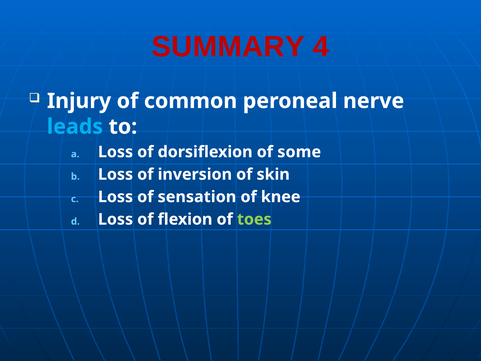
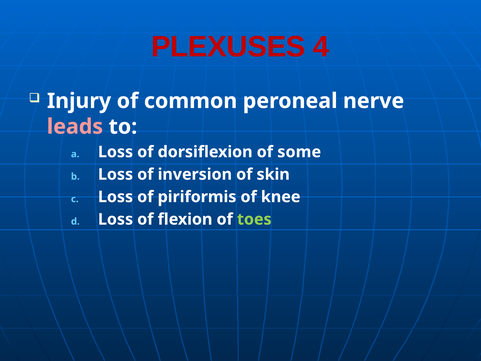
SUMMARY: SUMMARY -> PLEXUSES
leads colour: light blue -> pink
sensation: sensation -> piriformis
